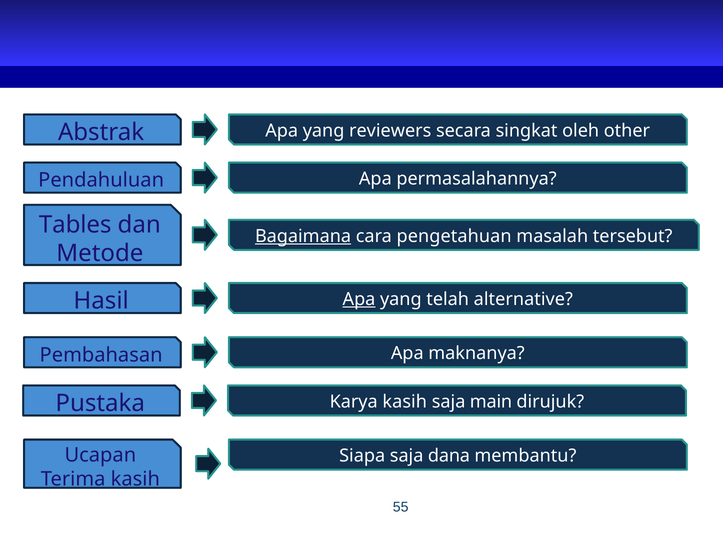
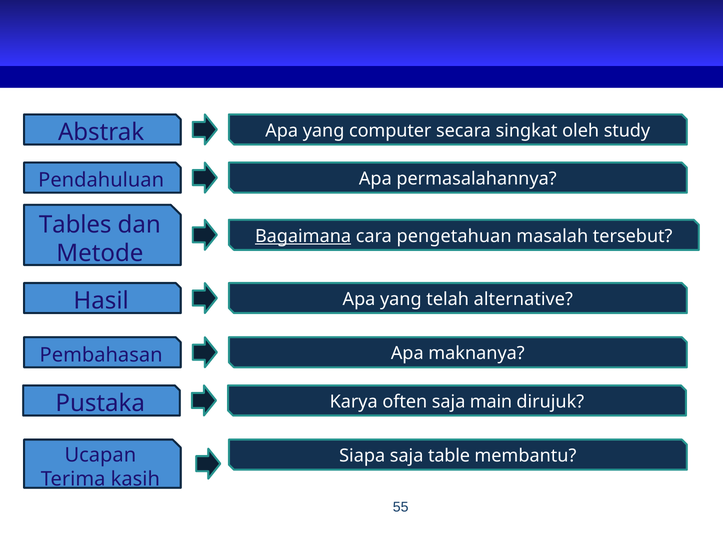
reviewers: reviewers -> computer
other: other -> study
Apa at (359, 299) underline: present -> none
Karya kasih: kasih -> often
dana: dana -> table
